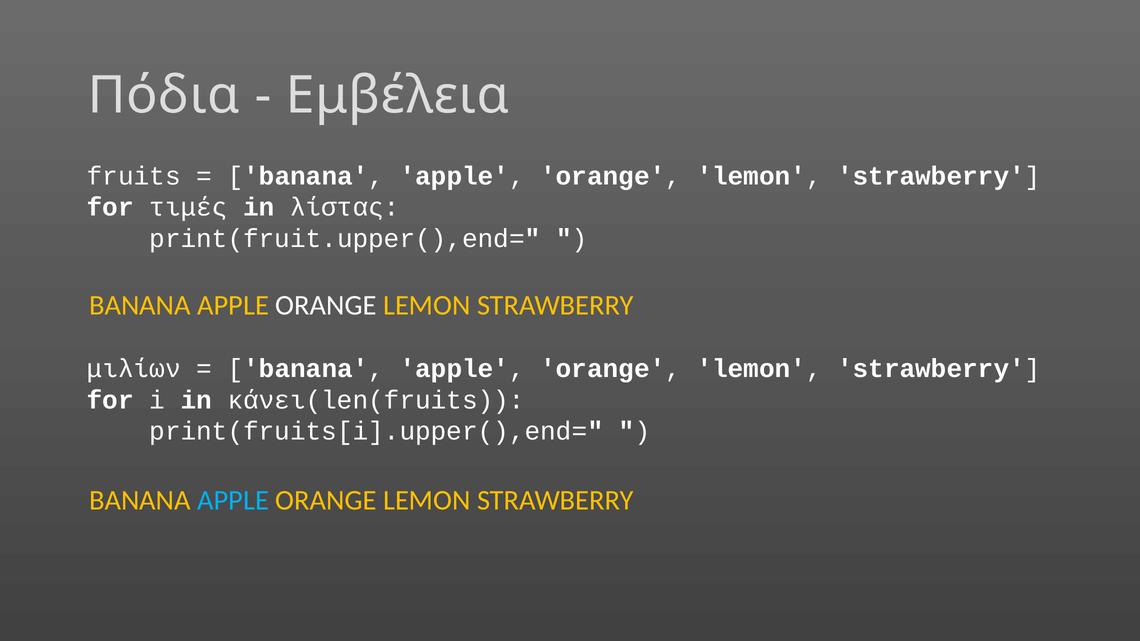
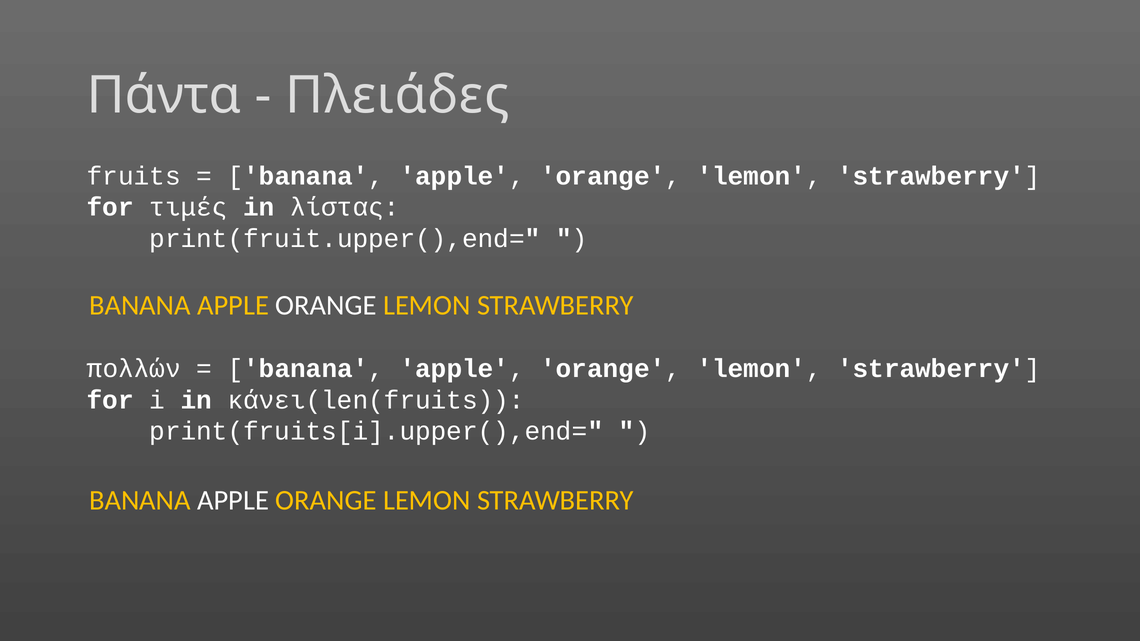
Πόδια: Πόδια -> Πάντα
Εμβέλεια: Εμβέλεια -> Πλειάδες
μιλίων: μιλίων -> πολλών
APPLE at (233, 501) colour: light blue -> white
